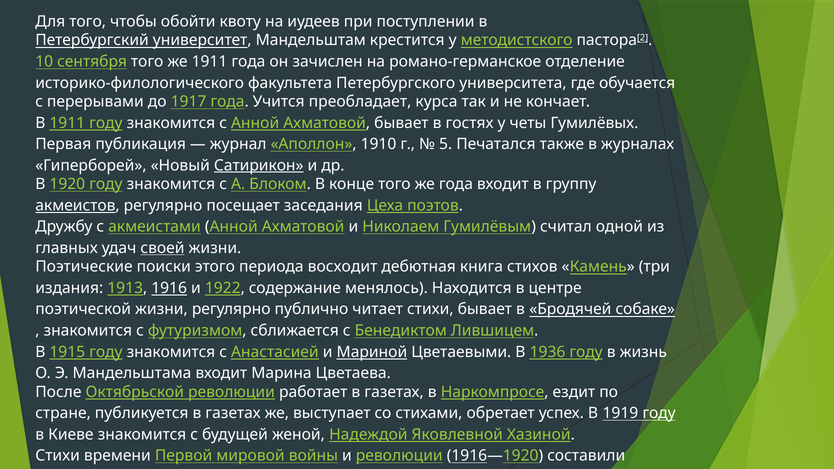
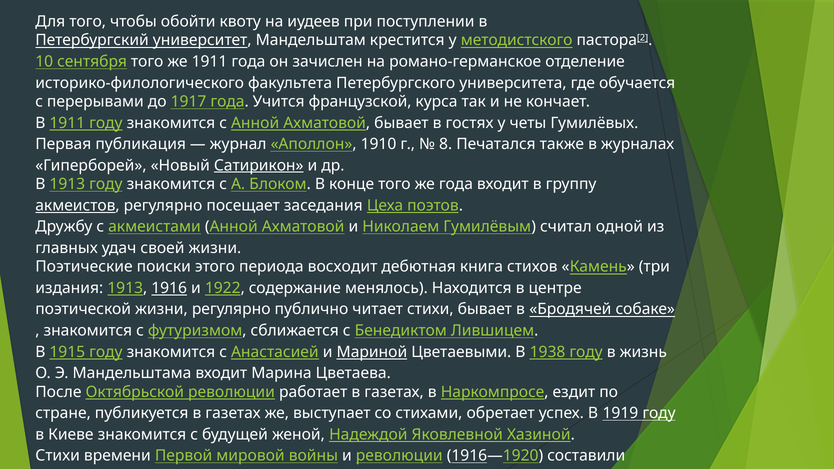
преобладает: преобладает -> французской
5: 5 -> 8
В 1920: 1920 -> 1913
своей underline: present -> none
1936: 1936 -> 1938
